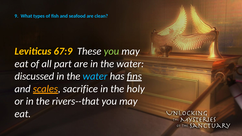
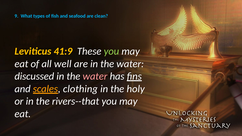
67:9: 67:9 -> 41:9
part: part -> well
water at (95, 76) colour: light blue -> pink
sacrifice: sacrifice -> clothing
